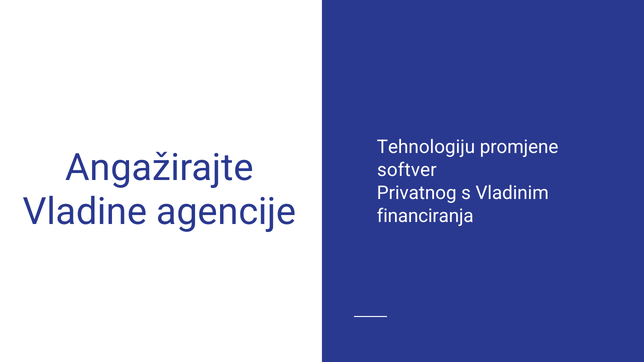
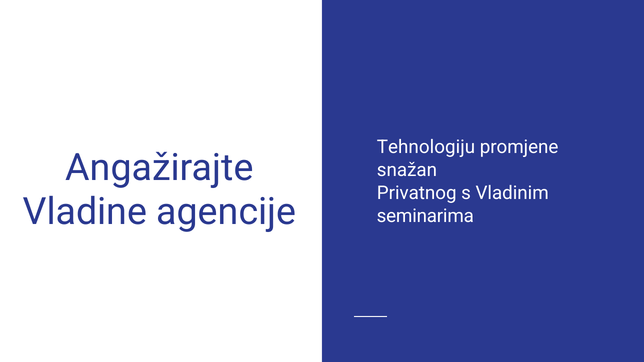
softver: softver -> snažan
financiranja: financiranja -> seminarima
